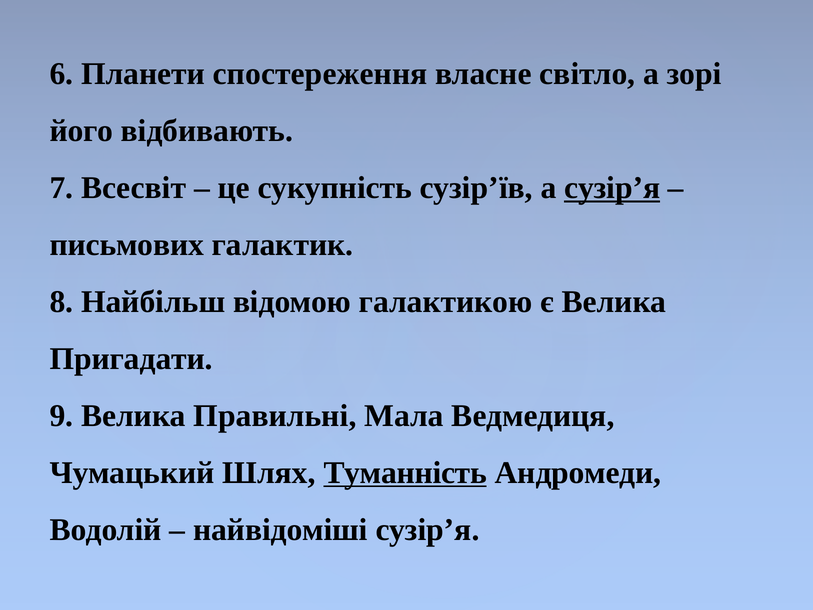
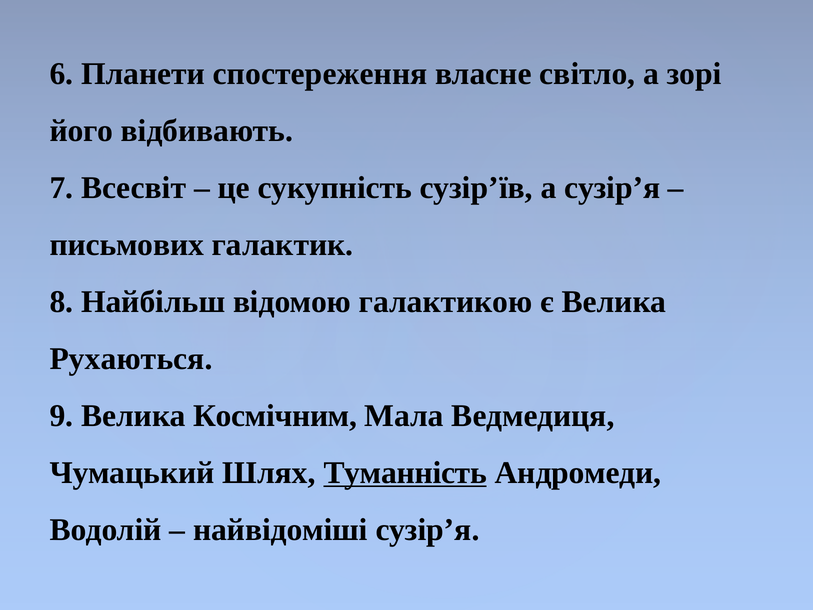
сузір’я at (612, 188) underline: present -> none
Пригадати: Пригадати -> Рухаються
Правильні: Правильні -> Космічним
